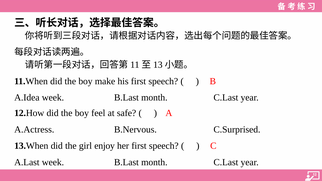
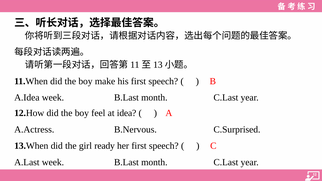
safe: safe -> idea
enjoy: enjoy -> ready
